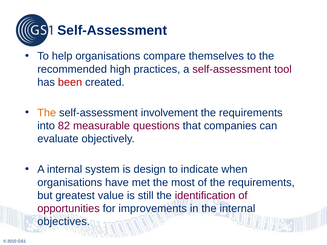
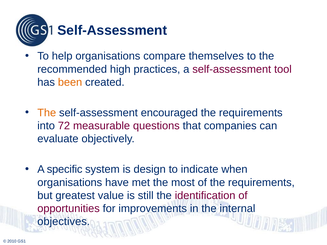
been colour: red -> orange
involvement: involvement -> encouraged
82: 82 -> 72
A internal: internal -> specific
